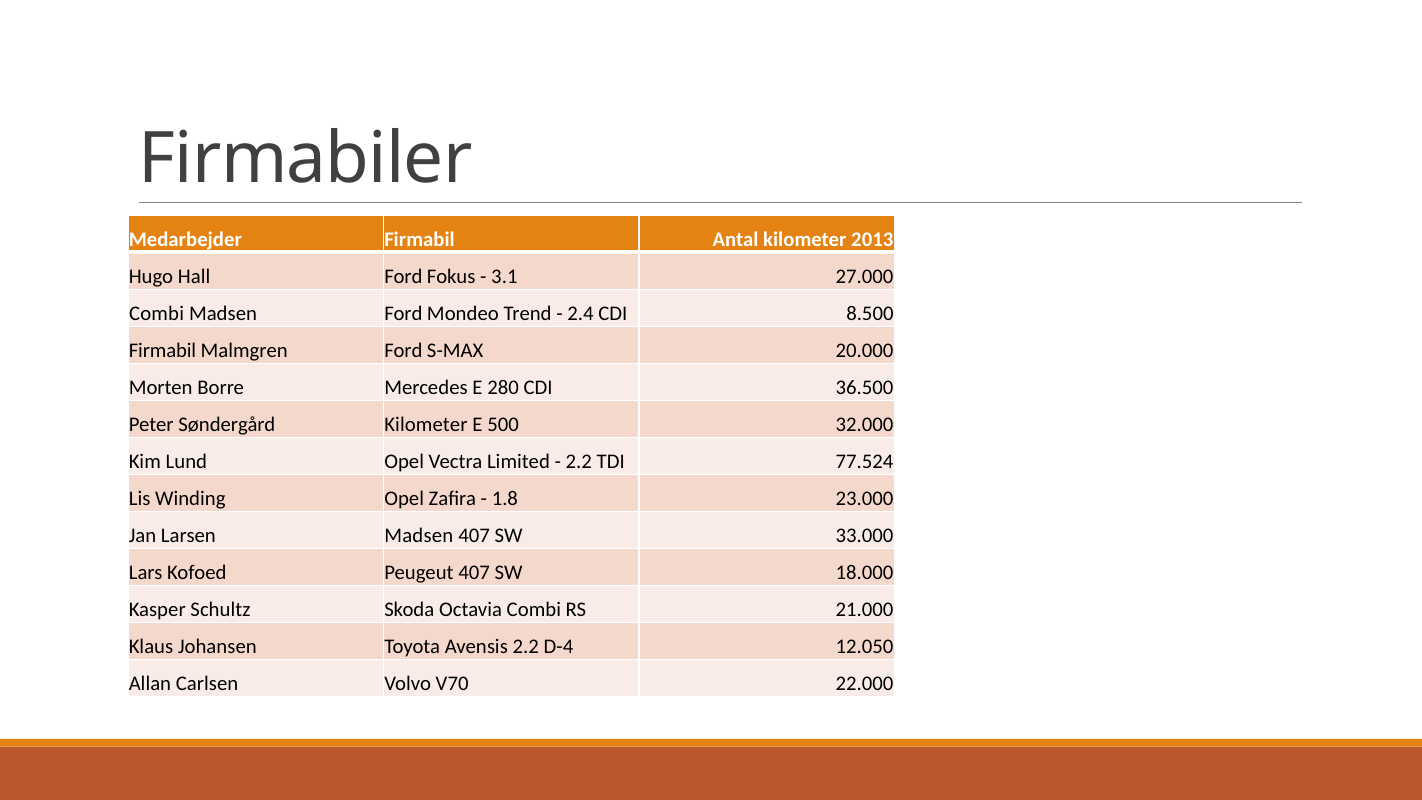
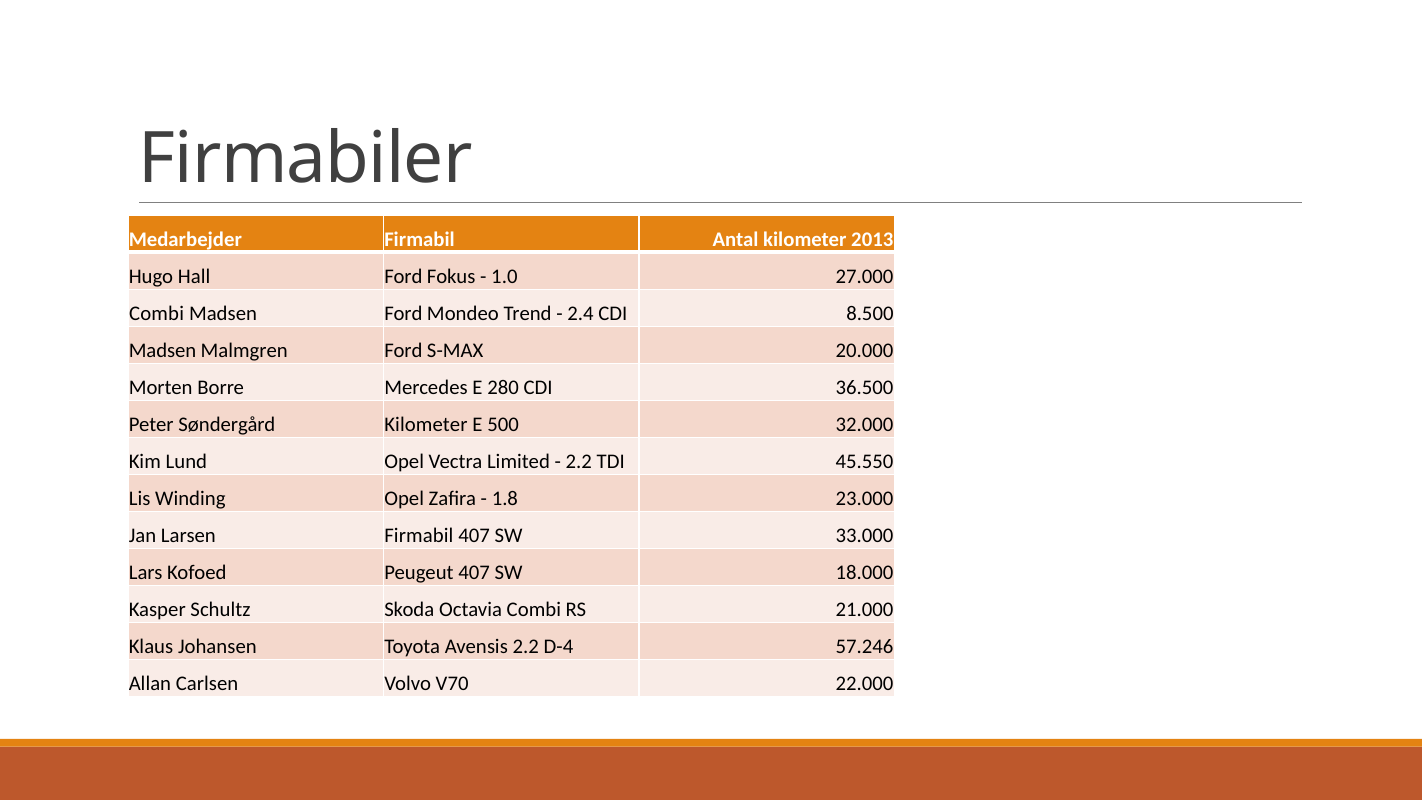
3.1: 3.1 -> 1.0
Firmabil at (163, 351): Firmabil -> Madsen
77.524: 77.524 -> 45.550
Larsen Madsen: Madsen -> Firmabil
12.050: 12.050 -> 57.246
